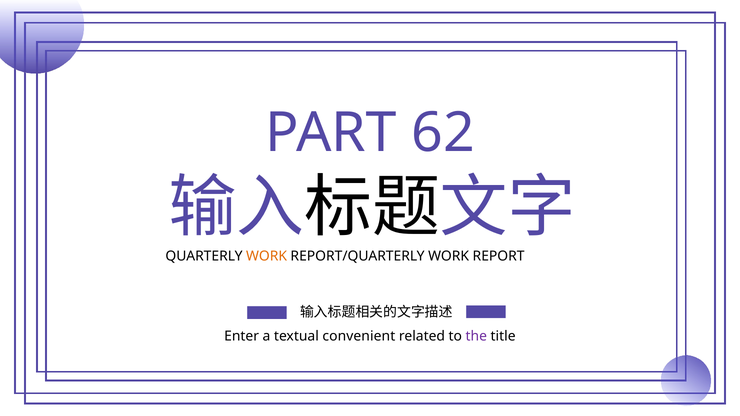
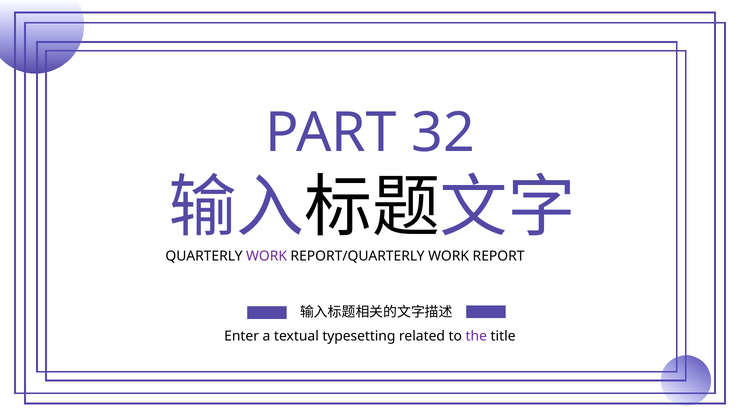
62: 62 -> 32
WORK at (267, 256) colour: orange -> purple
convenient: convenient -> typesetting
